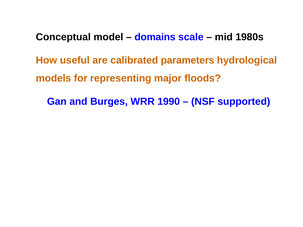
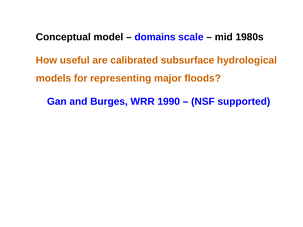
parameters: parameters -> subsurface
